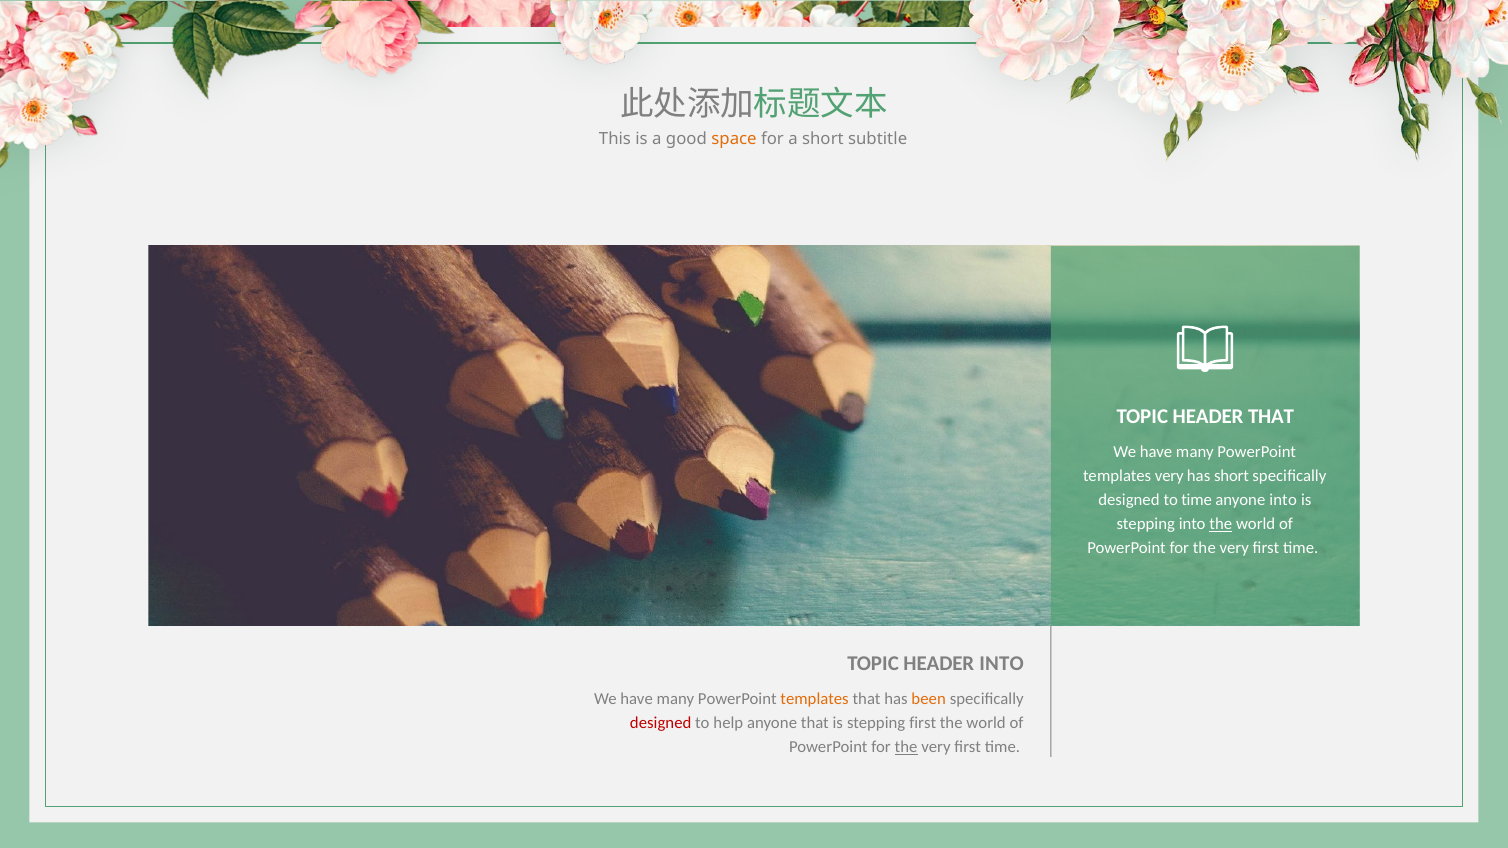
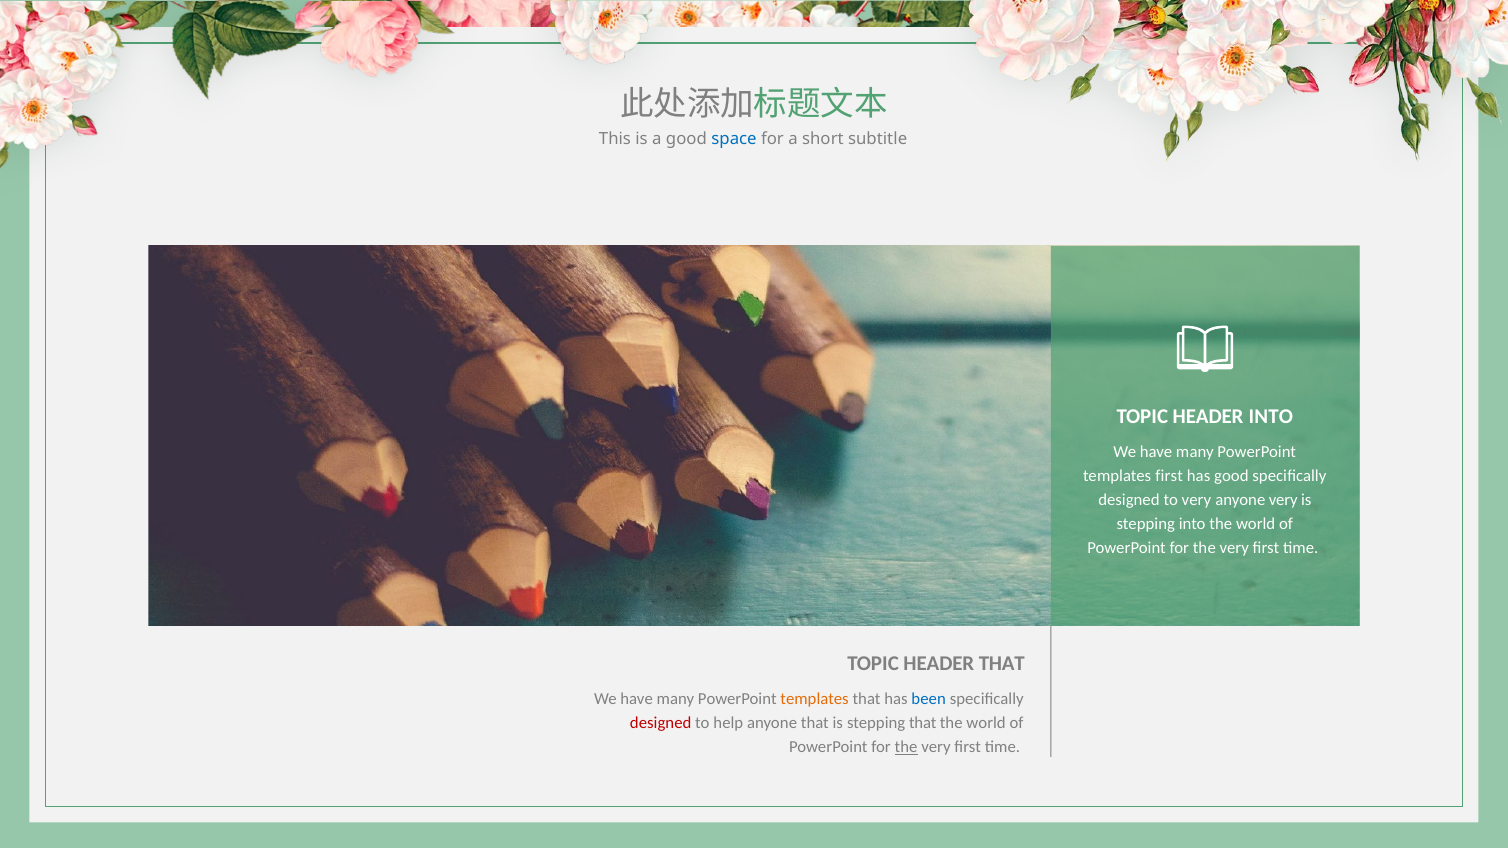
space colour: orange -> blue
HEADER THAT: THAT -> INTO
templates very: very -> first
has short: short -> good
to time: time -> very
anyone into: into -> very
the at (1221, 524) underline: present -> none
HEADER INTO: INTO -> THAT
been colour: orange -> blue
stepping first: first -> that
